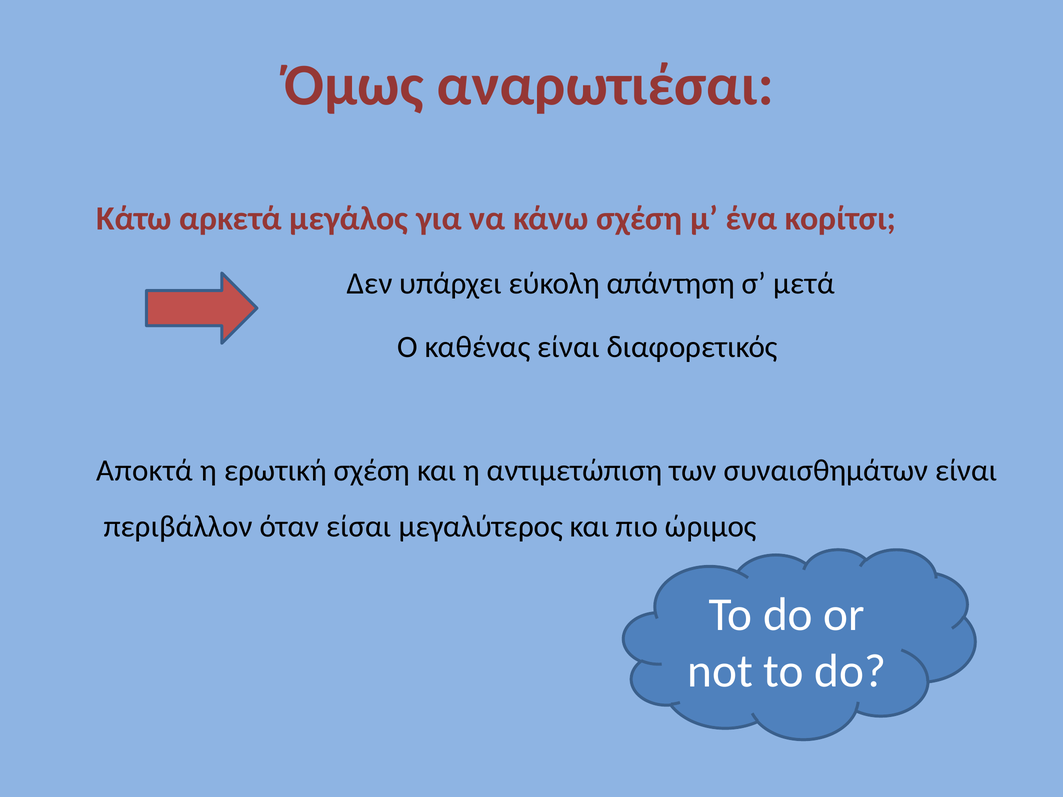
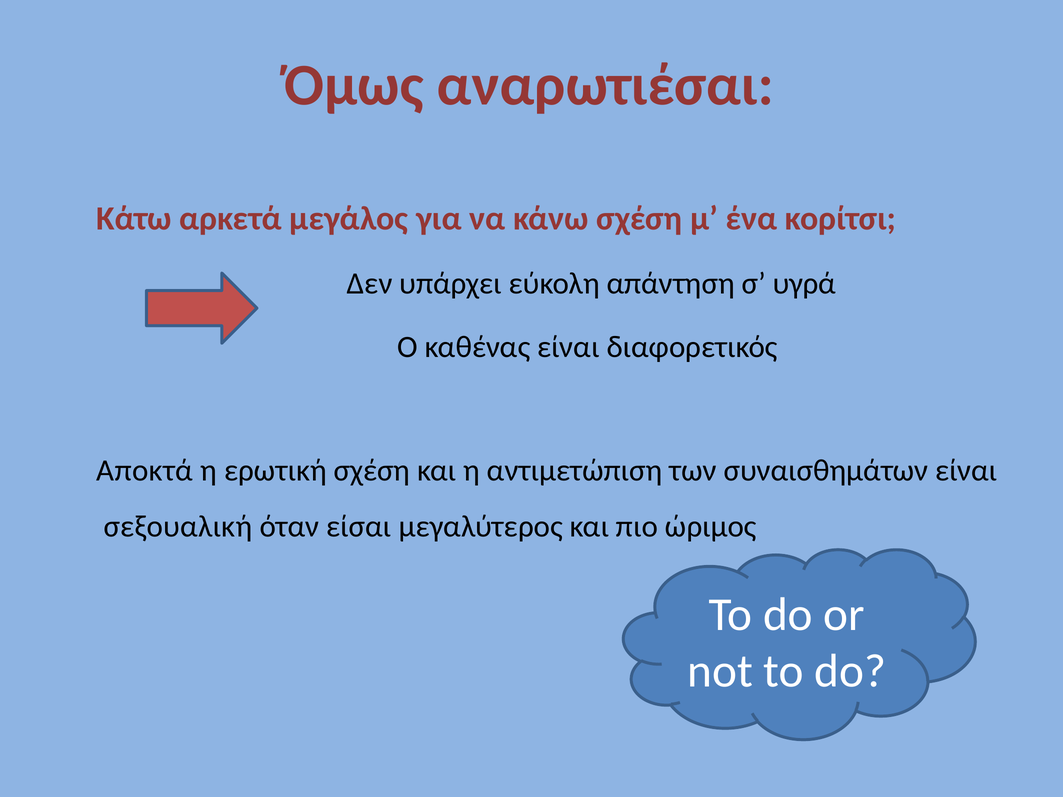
μετά: μετά -> υγρά
περιβάλλον: περιβάλλον -> σεξουαλική
